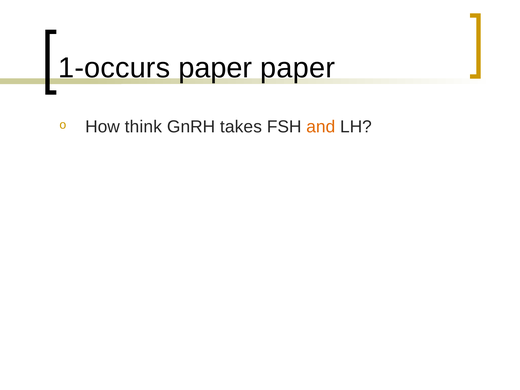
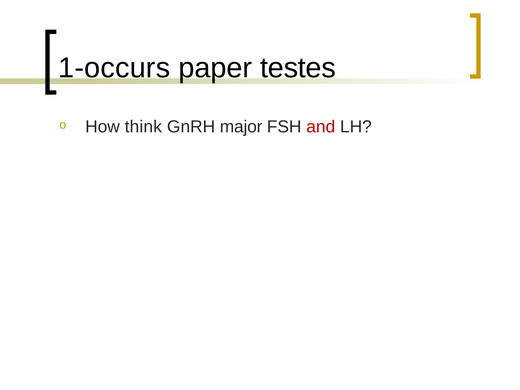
paper paper: paper -> testes
takes: takes -> major
and colour: orange -> red
